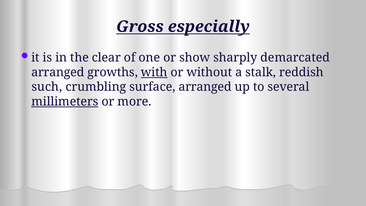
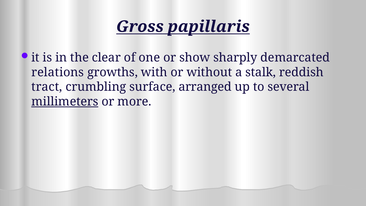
especially: especially -> papillaris
arranged at (58, 72): arranged -> relations
with underline: present -> none
such: such -> tract
